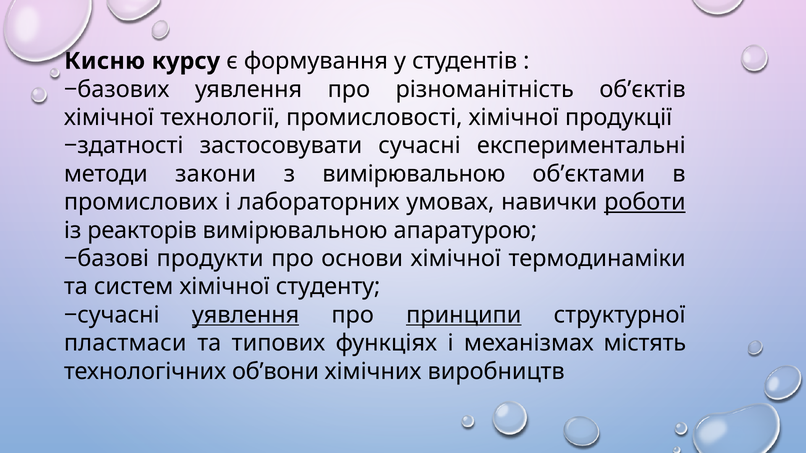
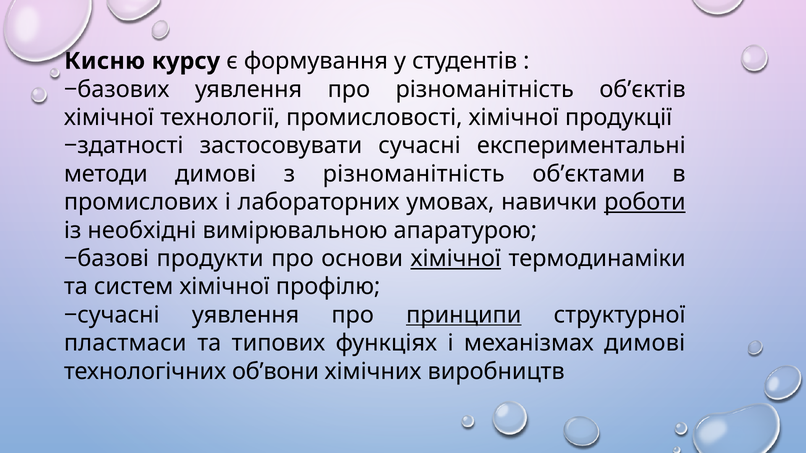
методи закони: закони -> димові
з вимірювальною: вимірювальною -> різноманітність
реакторів: реакторів -> необхідні
хімічної at (456, 259) underline: none -> present
студенту: студенту -> профілю
уявлення at (246, 315) underline: present -> none
механізмах містять: містять -> димові
